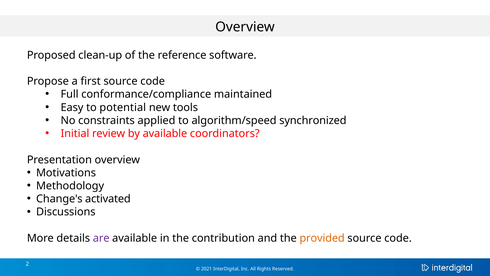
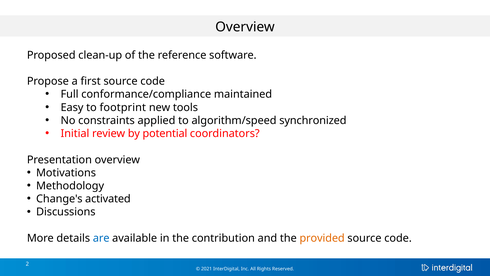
potential: potential -> footprint
by available: available -> potential
are colour: purple -> blue
